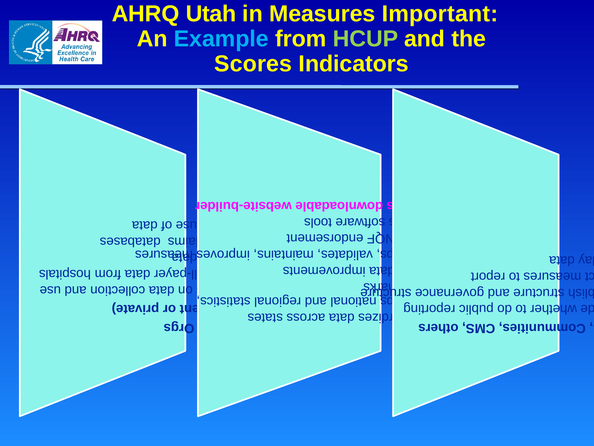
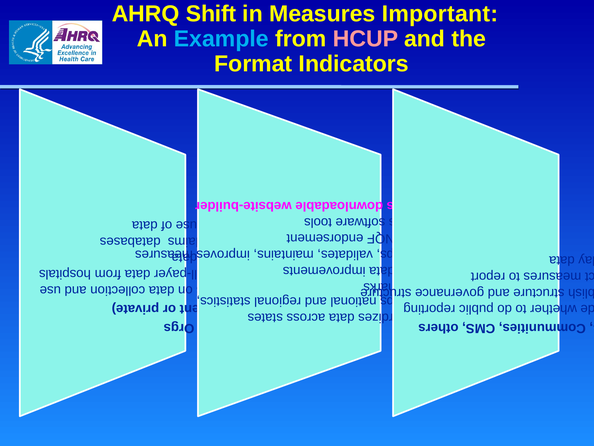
Utah: Utah -> Shift
HCUP colour: light green -> pink
Scores: Scores -> Format
